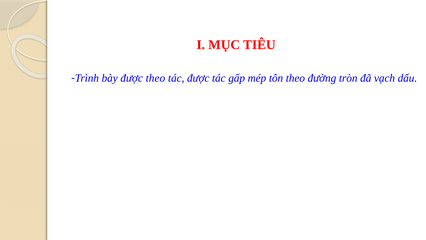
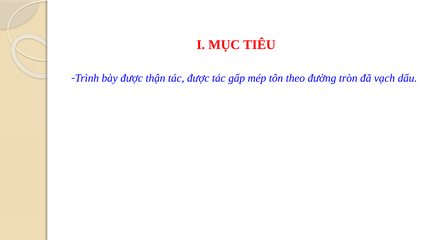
được theo: theo -> thận
